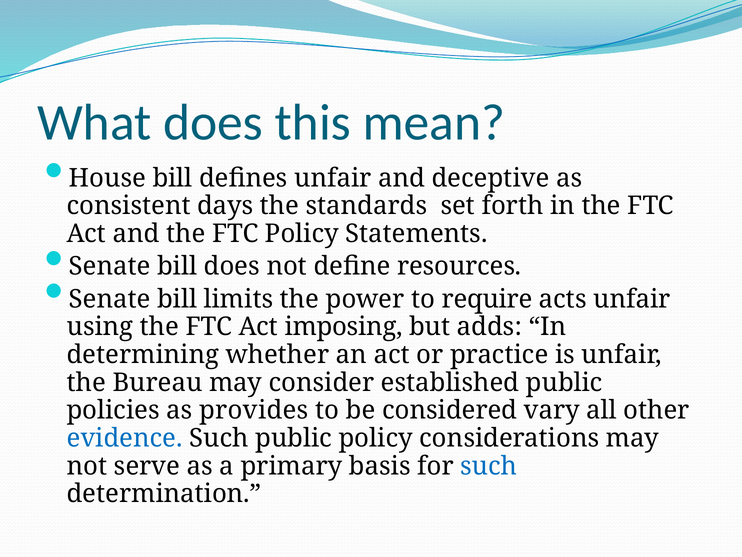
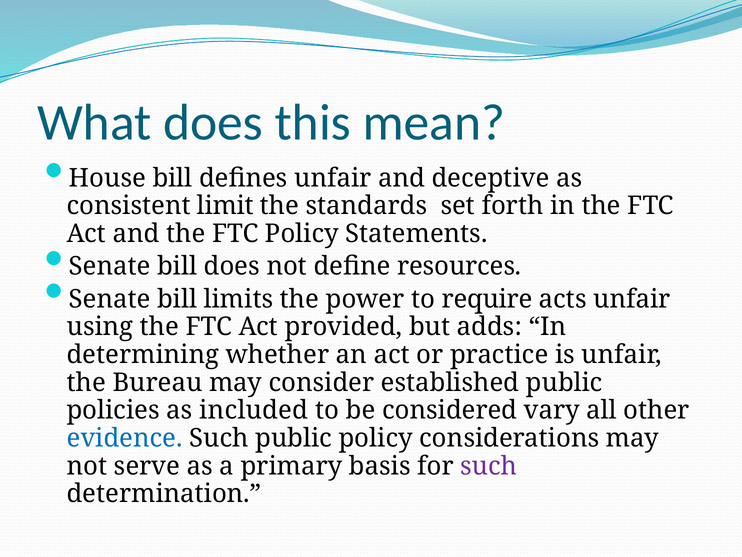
days: days -> limit
imposing: imposing -> provided
provides: provides -> included
such at (489, 466) colour: blue -> purple
